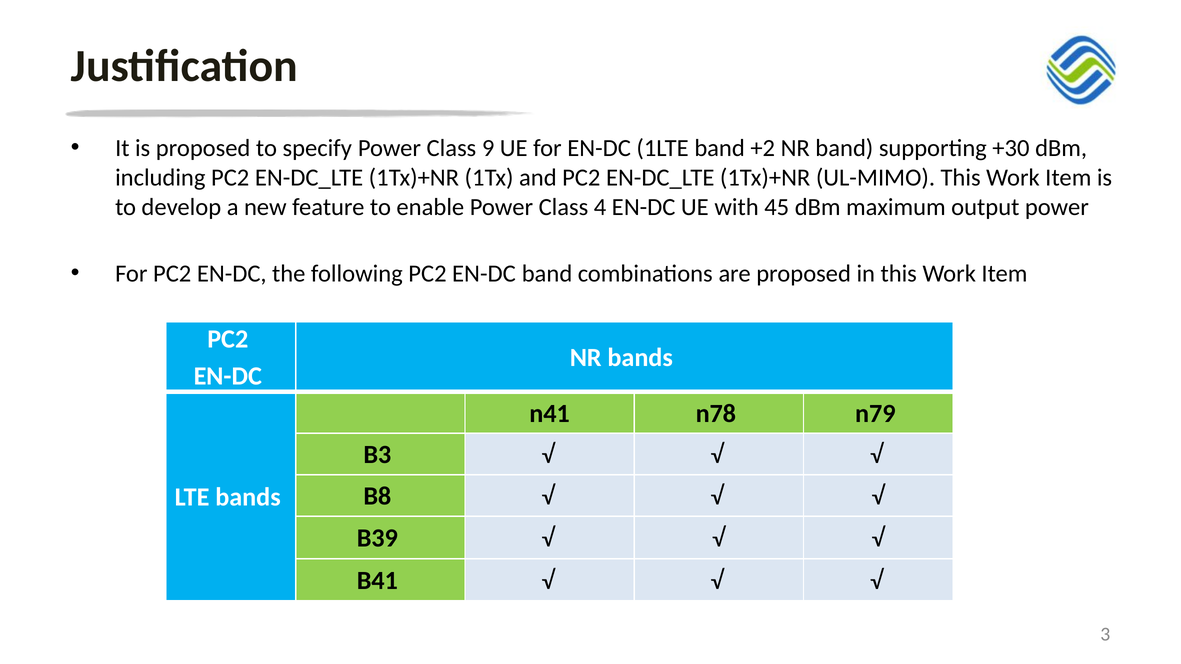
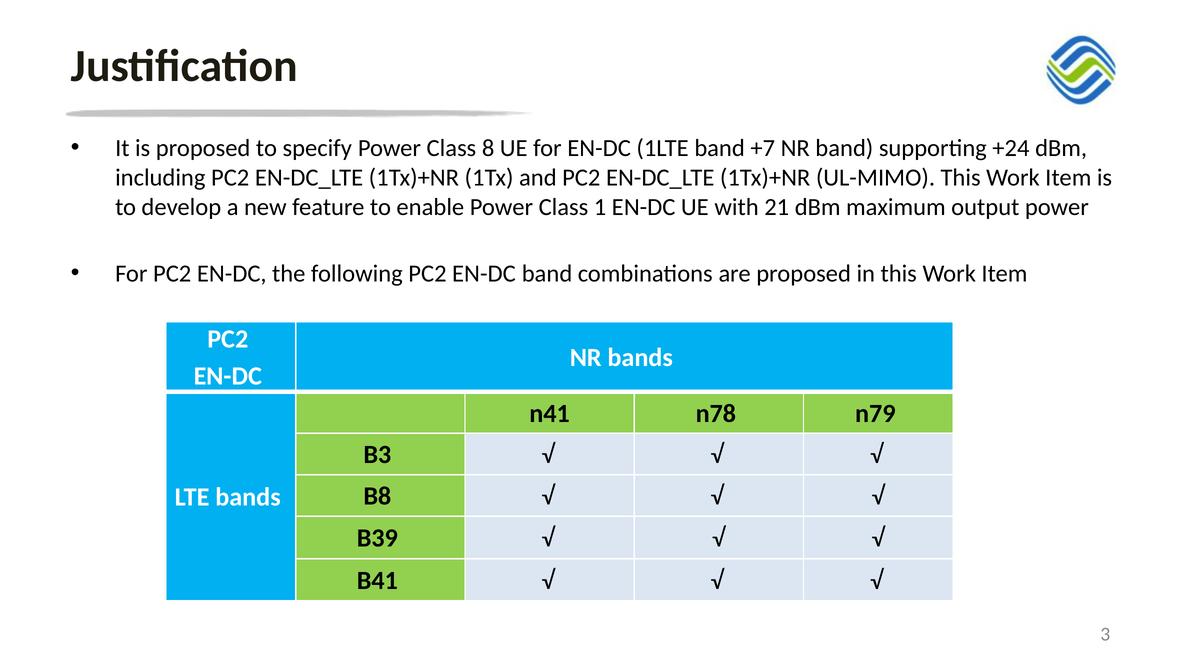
9: 9 -> 8
+2: +2 -> +7
+30: +30 -> +24
4: 4 -> 1
45: 45 -> 21
